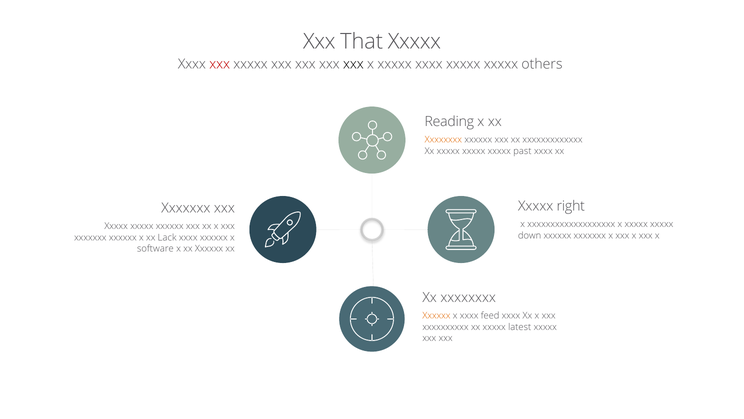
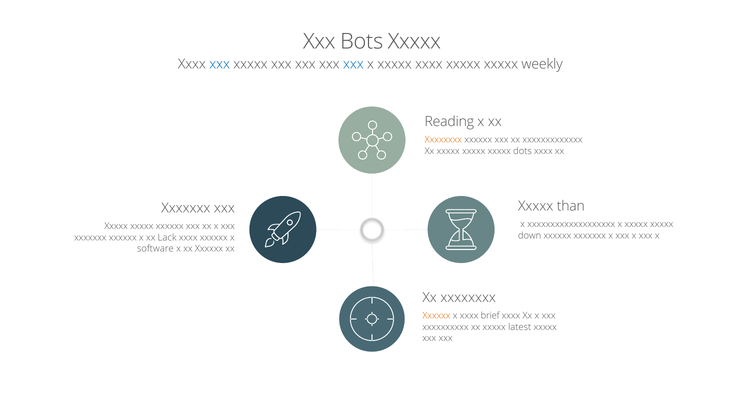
That: That -> Bots
xxx at (220, 64) colour: red -> blue
xxx at (353, 64) colour: black -> blue
others: others -> weekly
past: past -> dots
right: right -> than
feed: feed -> brief
